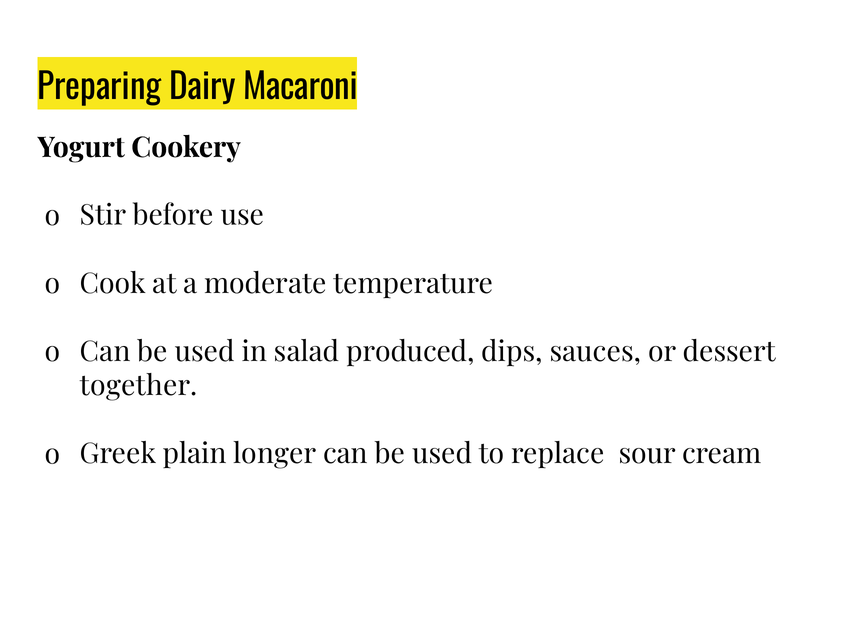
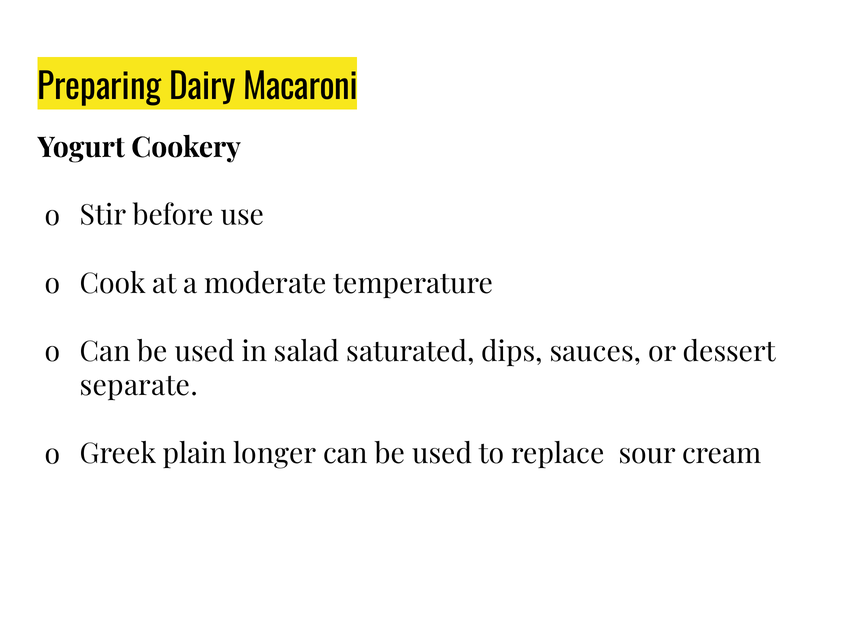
produced: produced -> saturated
together: together -> separate
